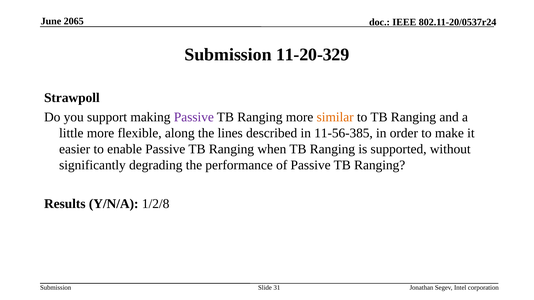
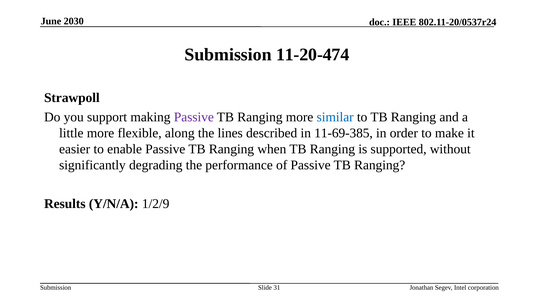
2065: 2065 -> 2030
11-20-329: 11-20-329 -> 11-20-474
similar colour: orange -> blue
11-56-385: 11-56-385 -> 11-69-385
1/2/8: 1/2/8 -> 1/2/9
